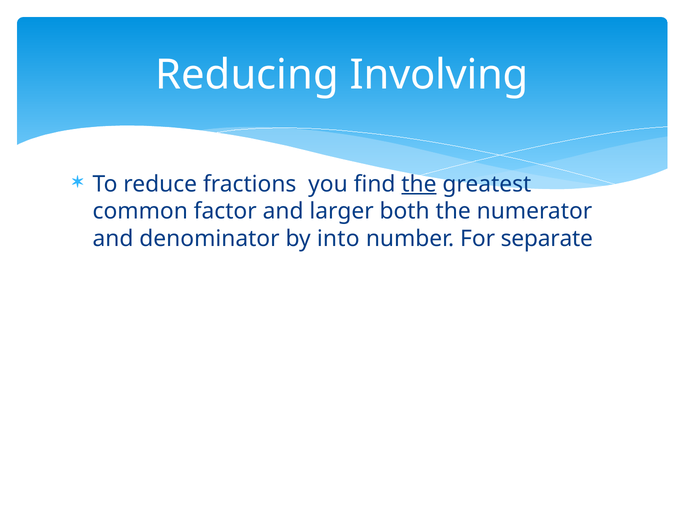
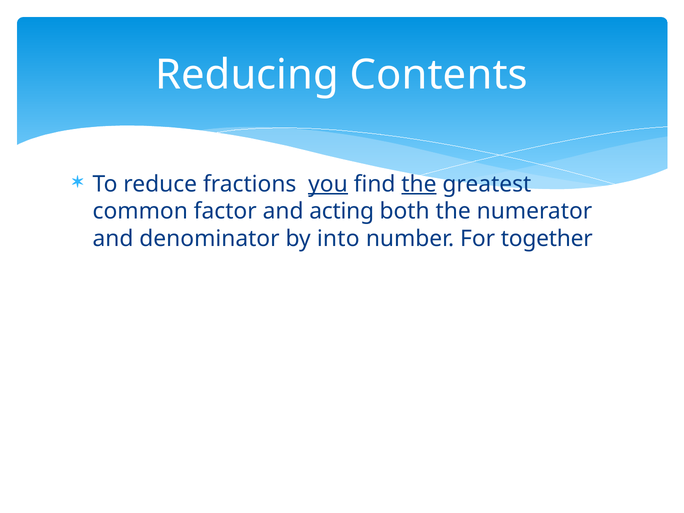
Involving: Involving -> Contents
you underline: none -> present
larger: larger -> acting
separate: separate -> together
